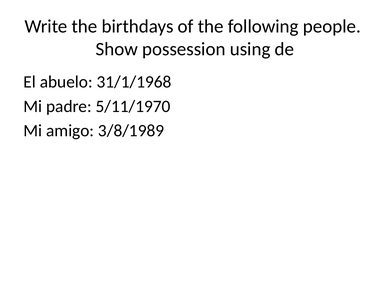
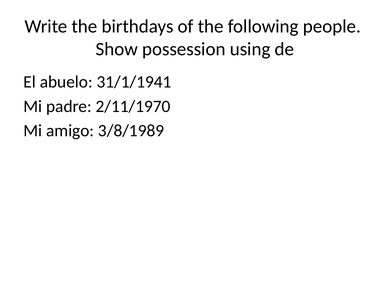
31/1/1968: 31/1/1968 -> 31/1/1941
5/11/1970: 5/11/1970 -> 2/11/1970
